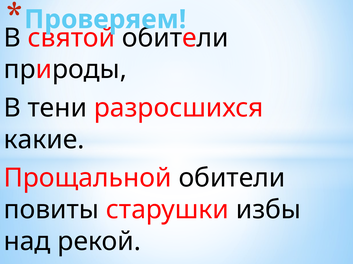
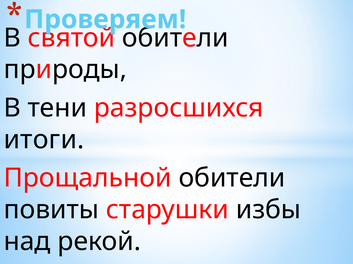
какие: какие -> итоги
